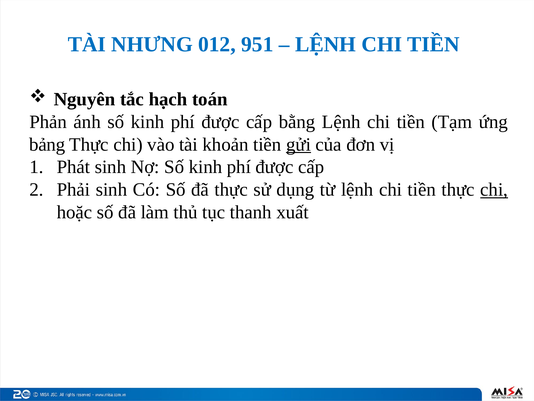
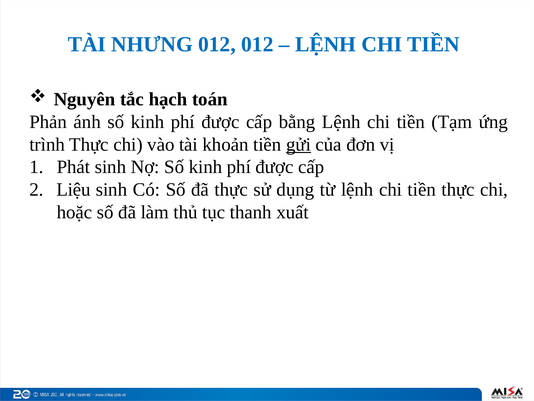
012 951: 951 -> 012
bảng: bảng -> trình
Phải: Phải -> Liệu
chi at (494, 190) underline: present -> none
